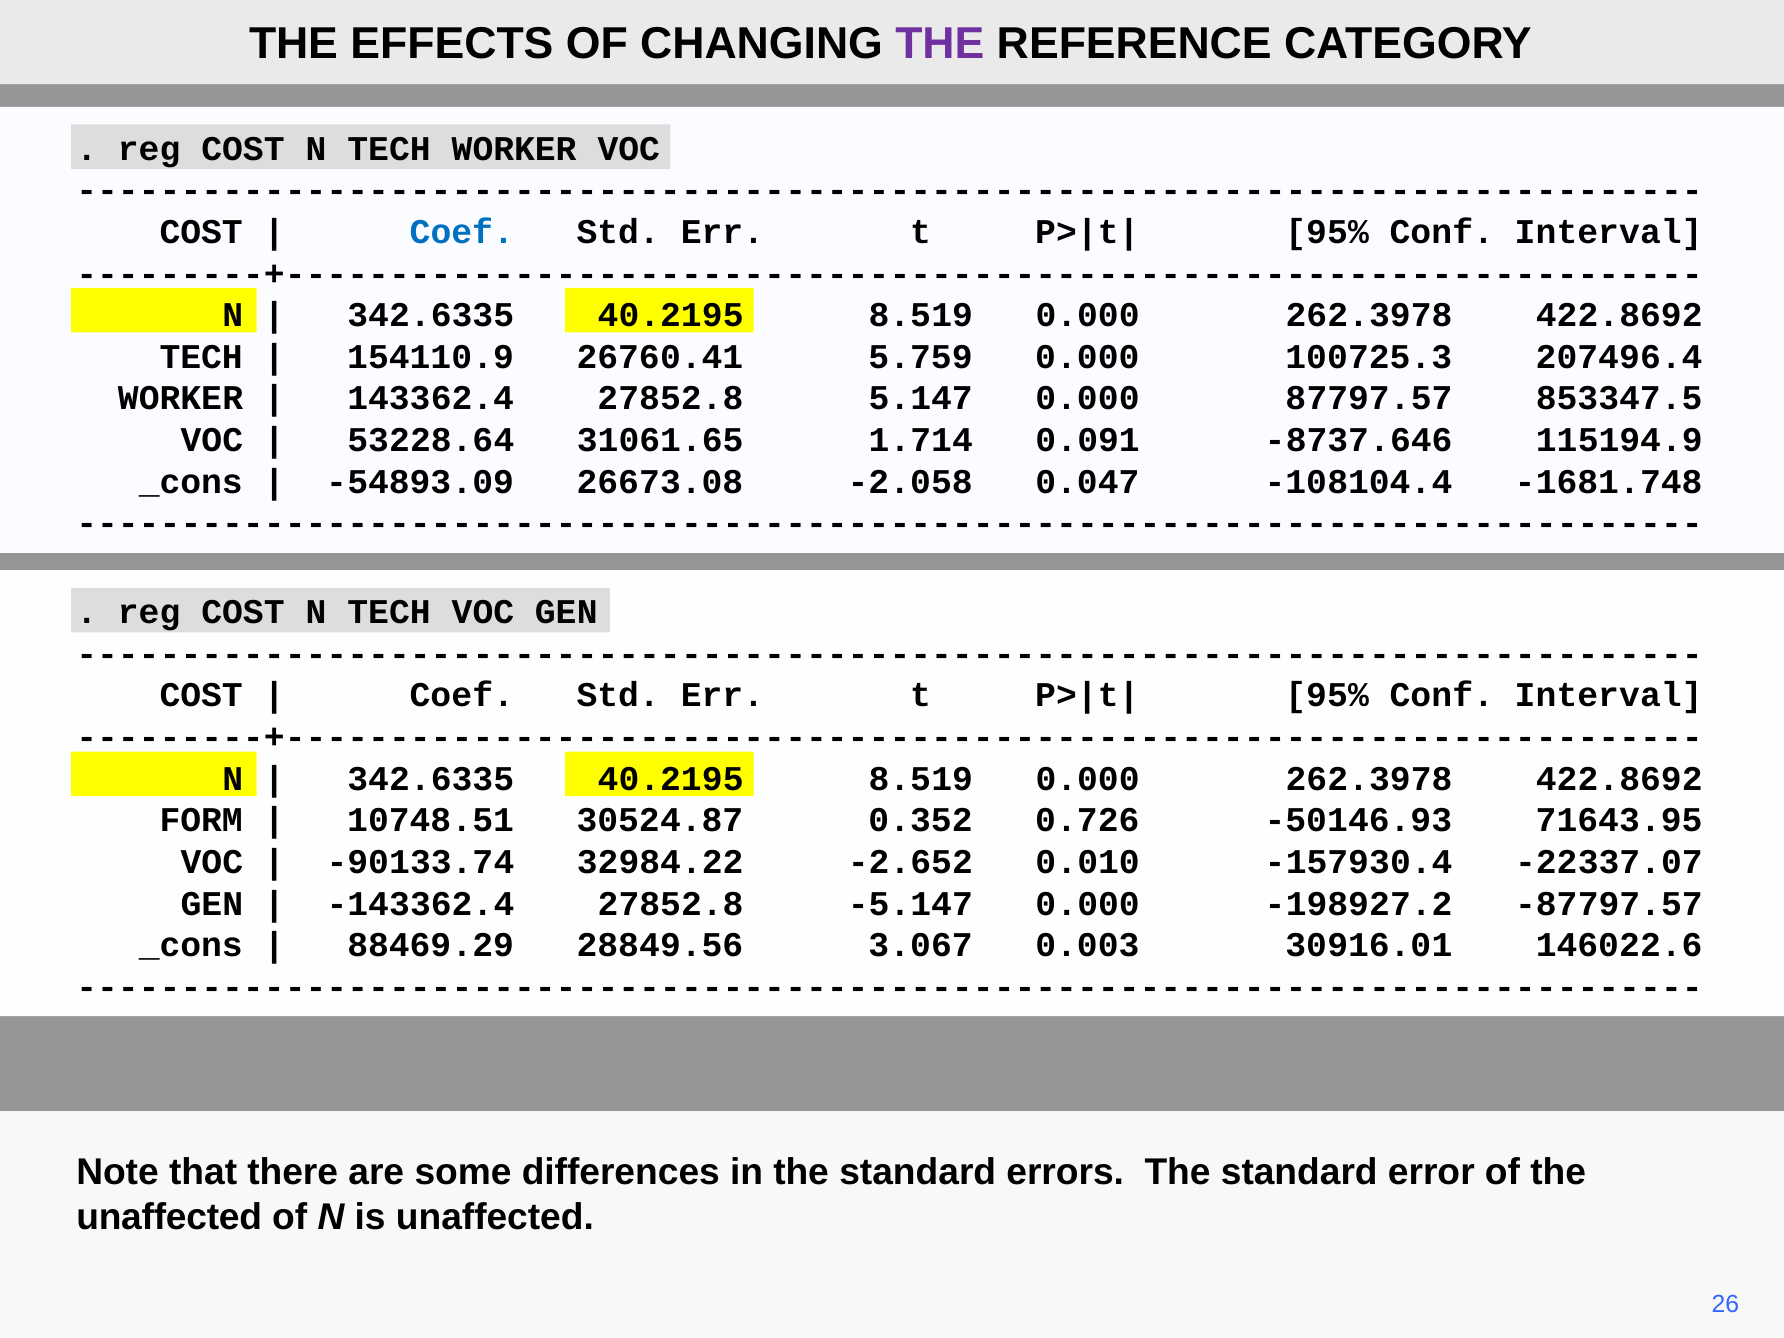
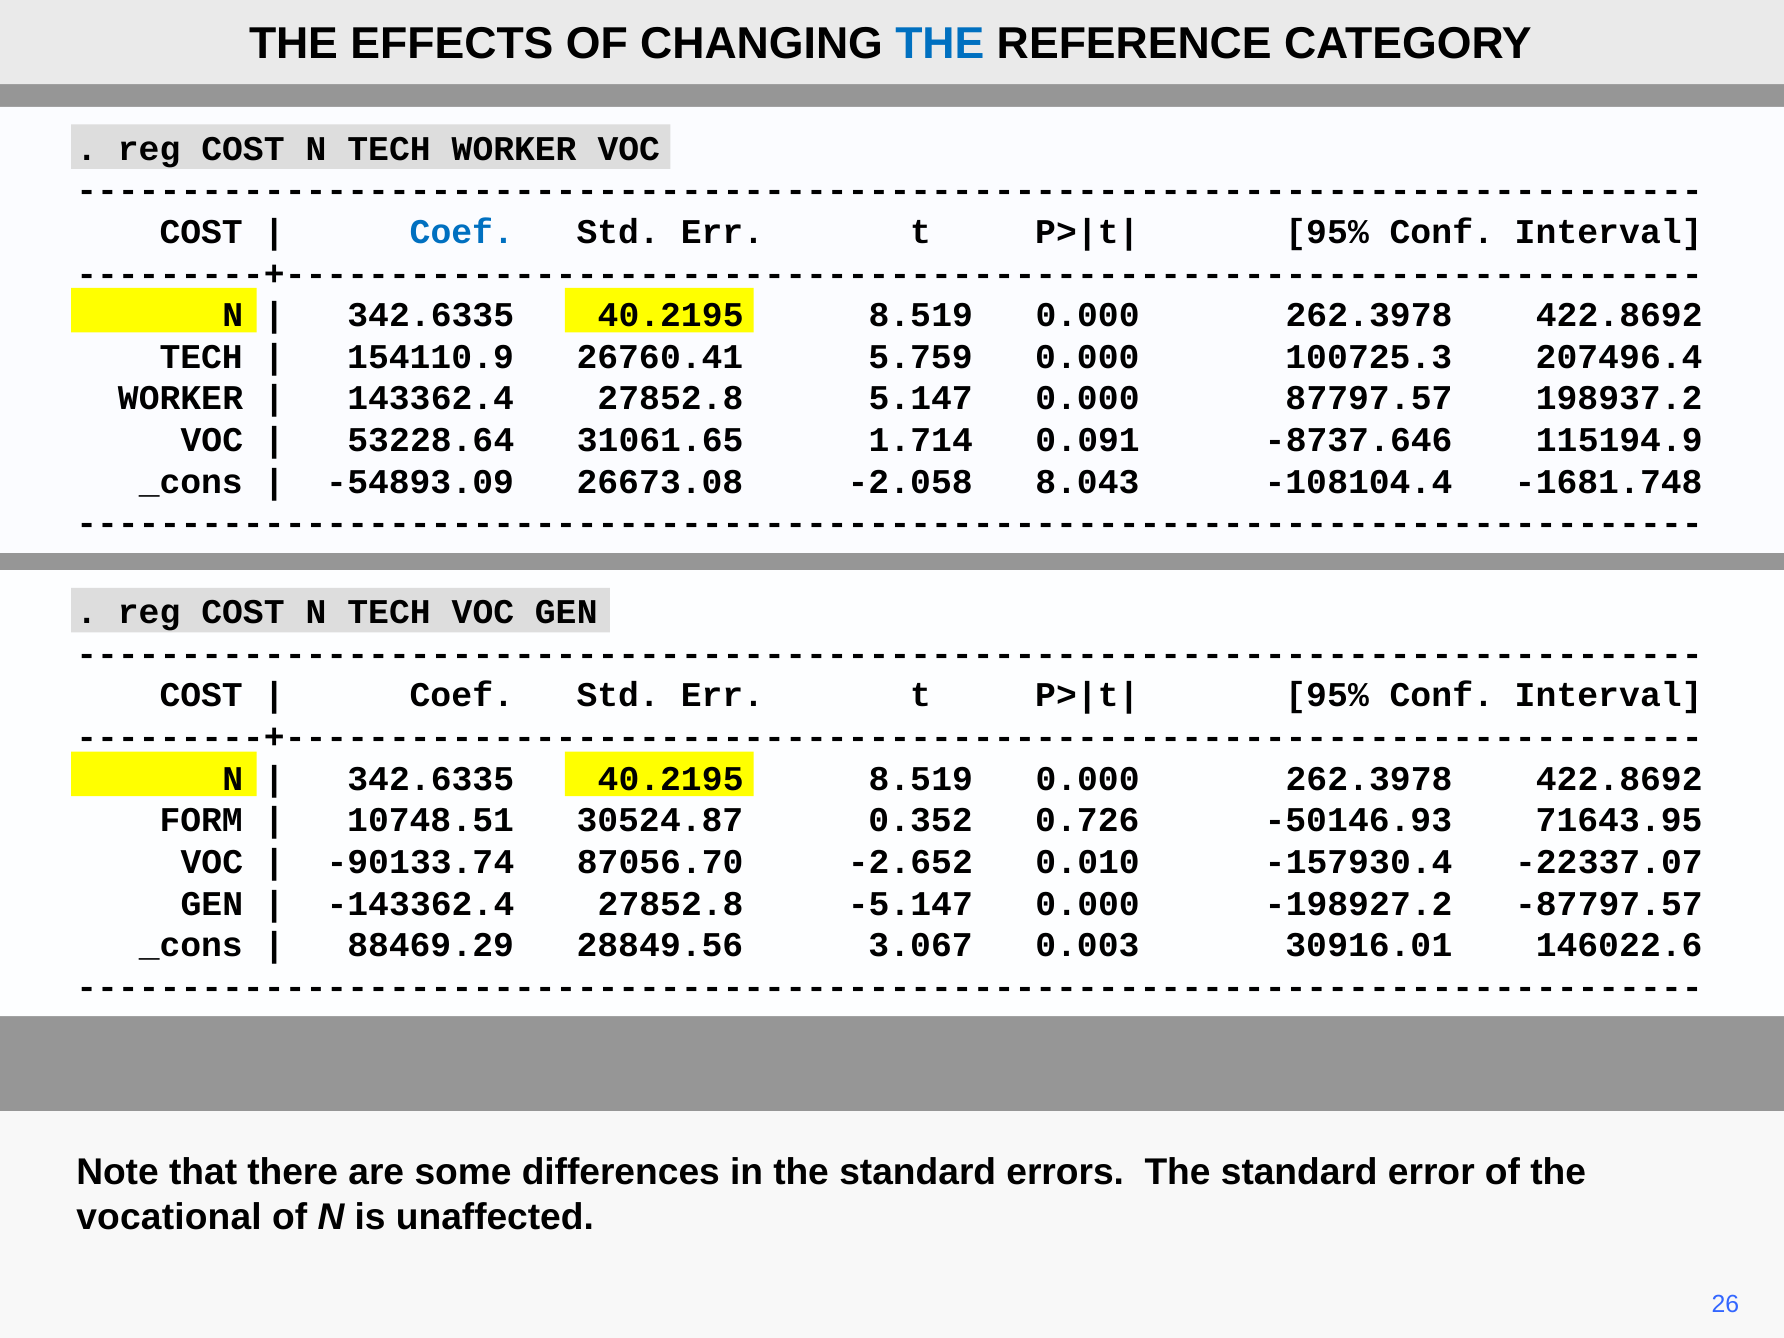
THE at (940, 44) colour: purple -> blue
853347.5: 853347.5 -> 198937.2
0.047: 0.047 -> 8.043
32984.22: 32984.22 -> 87056.70
unaffected at (169, 1217): unaffected -> vocational
